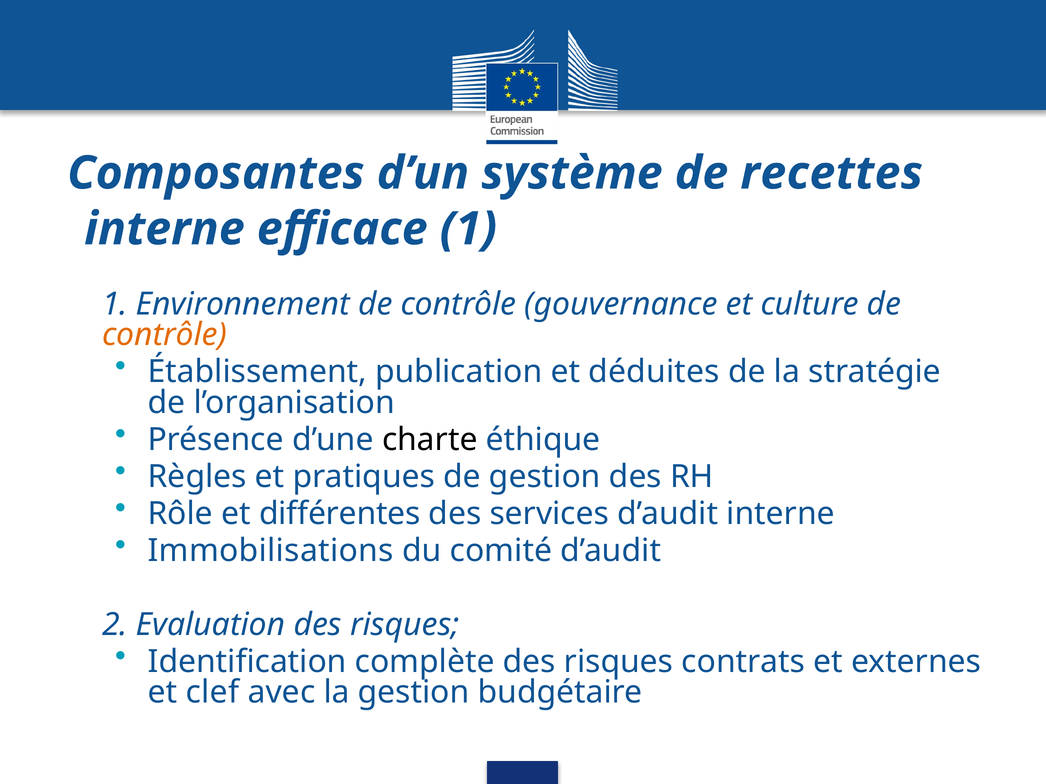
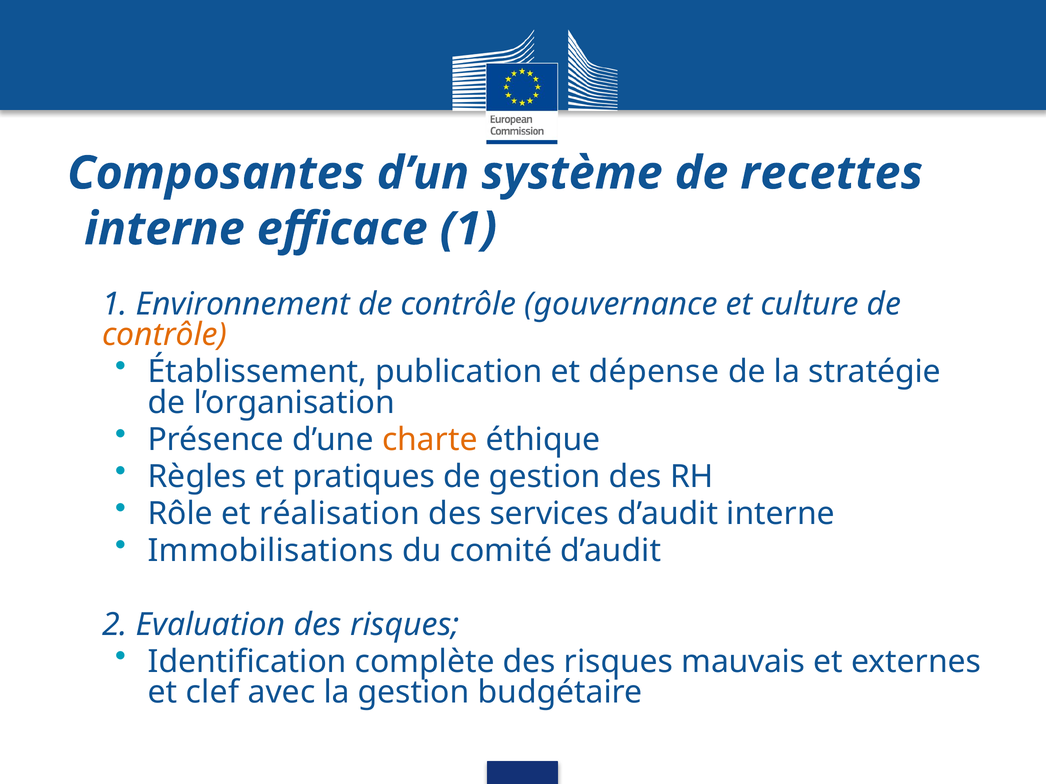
déduites: déduites -> dépense
charte colour: black -> orange
différentes: différentes -> réalisation
contrats: contrats -> mauvais
